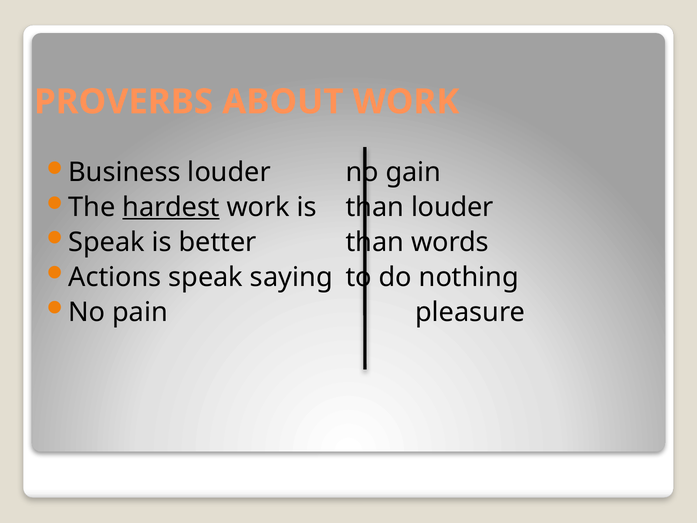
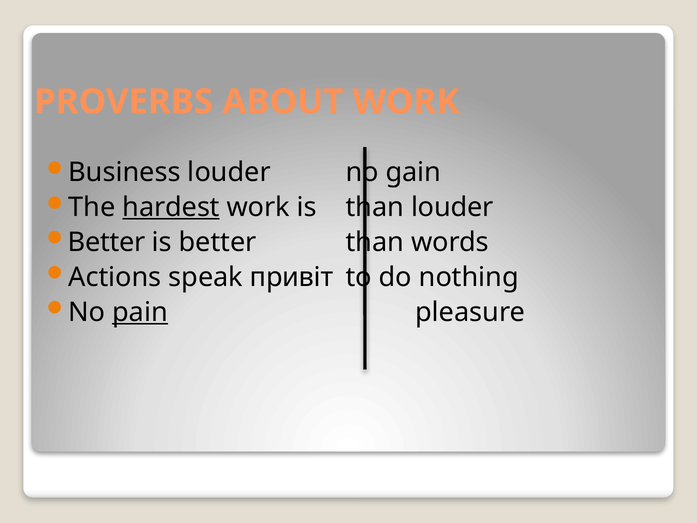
Speak at (107, 242): Speak -> Better
saying: saying -> привіт
pain underline: none -> present
